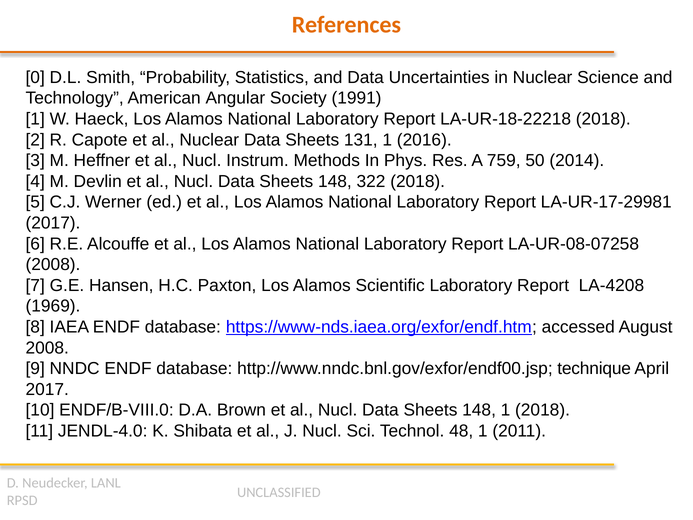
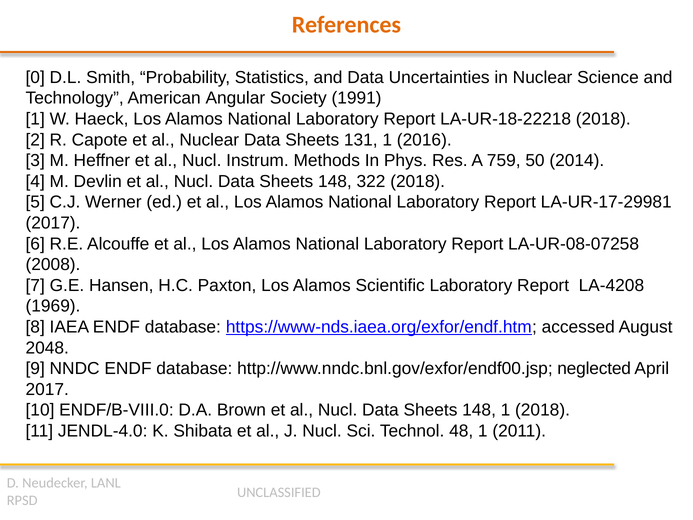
2008 at (47, 348): 2008 -> 2048
technique: technique -> neglected
